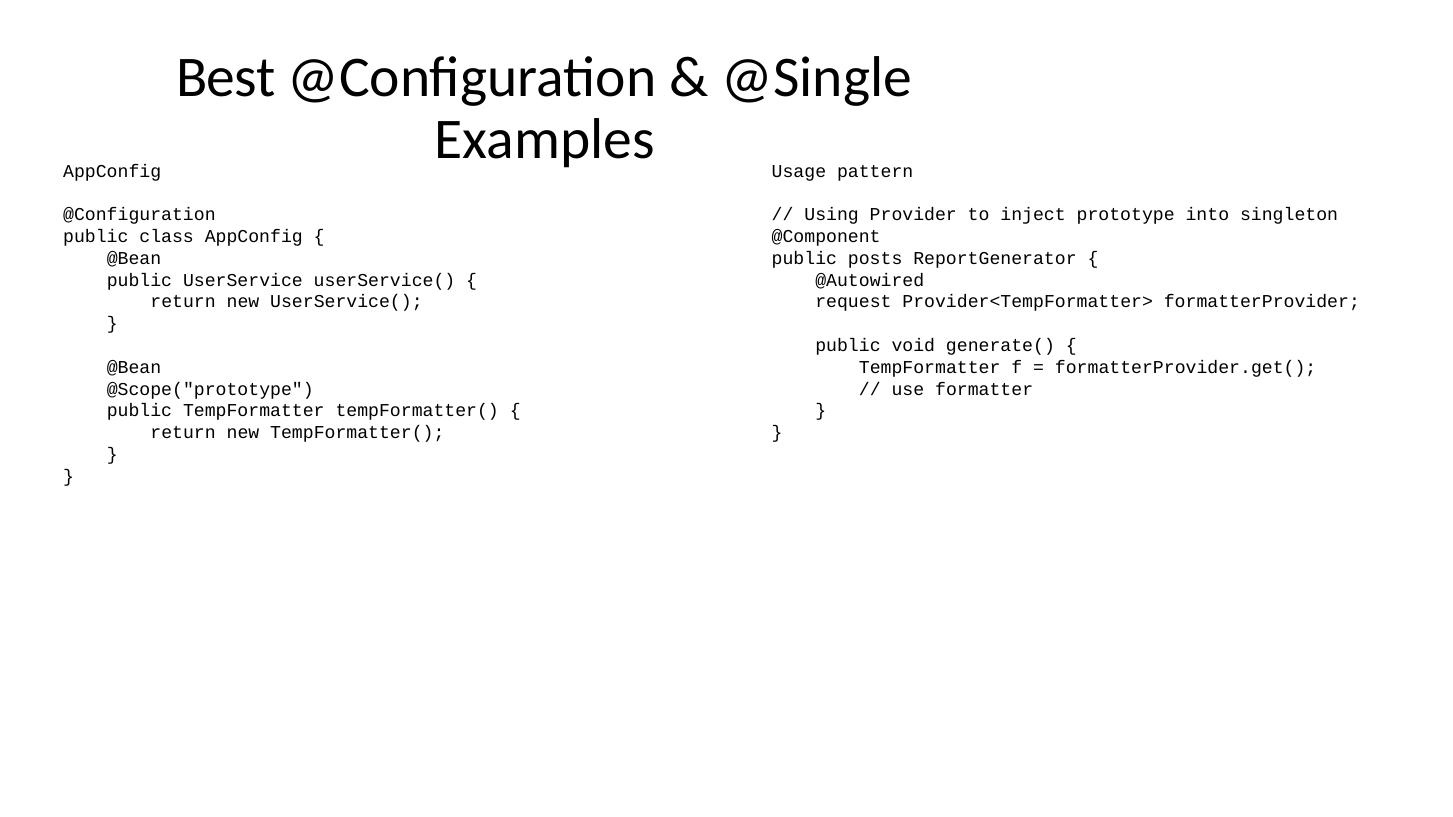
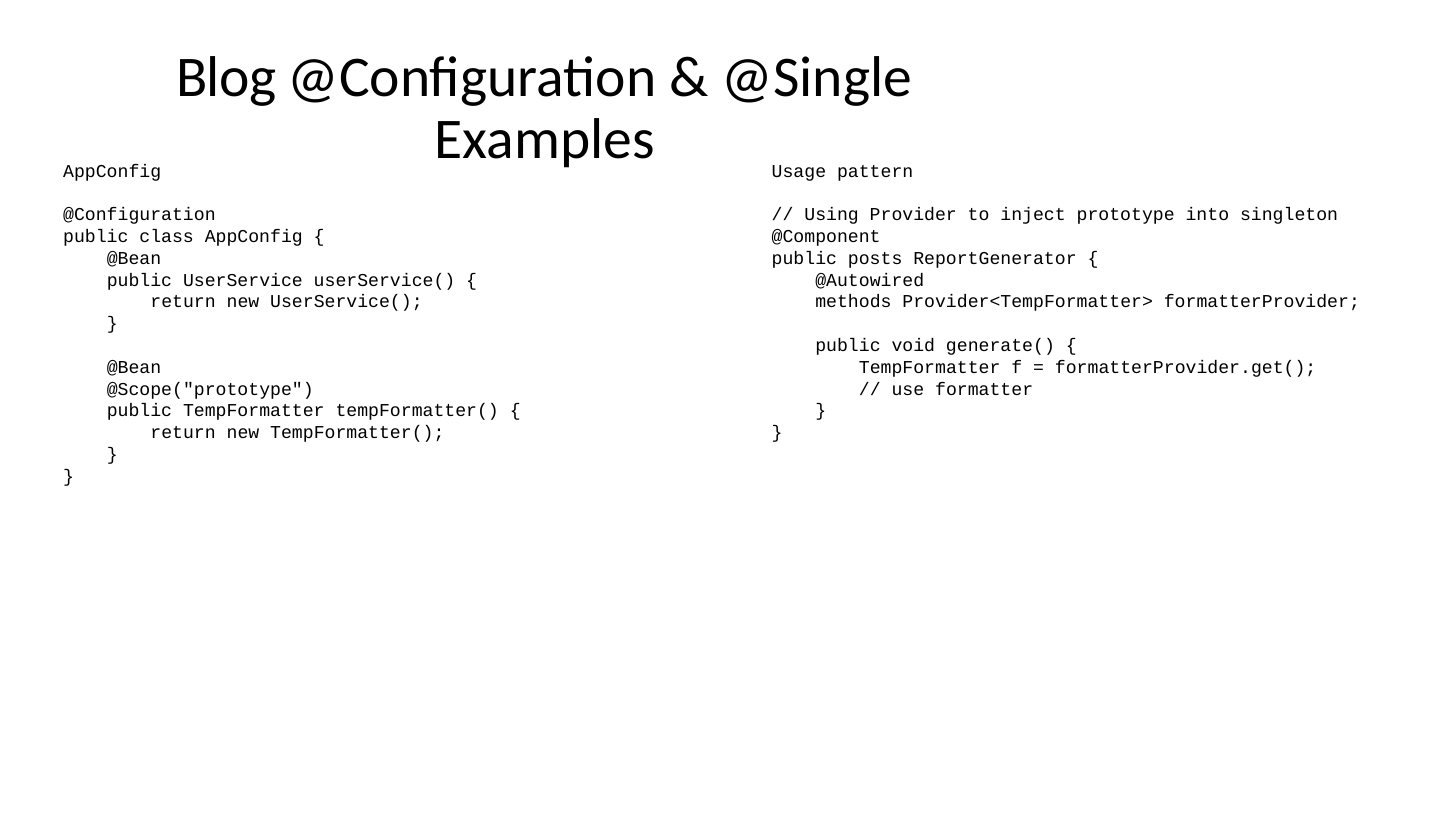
Best: Best -> Blog
request: request -> methods
